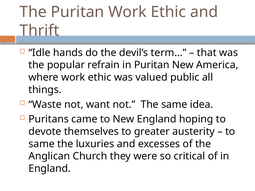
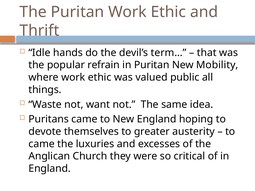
America: America -> Mobility
same at (42, 144): same -> came
